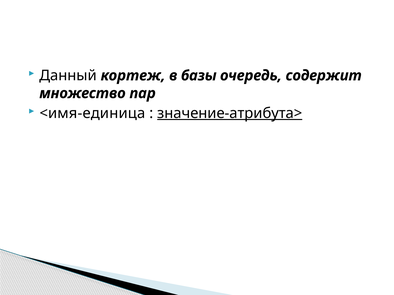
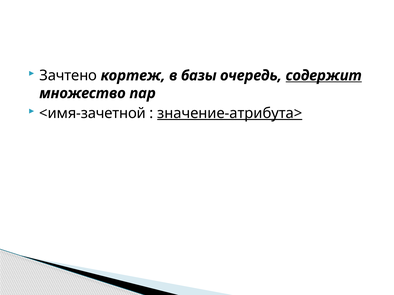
Данный: Данный -> Зачтено
содержит underline: none -> present
<имя-единица: <имя-единица -> <имя-зачетной
